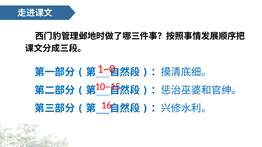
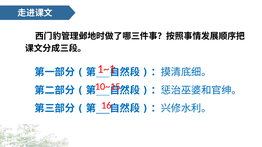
1~0: 1~0 -> 1~1
